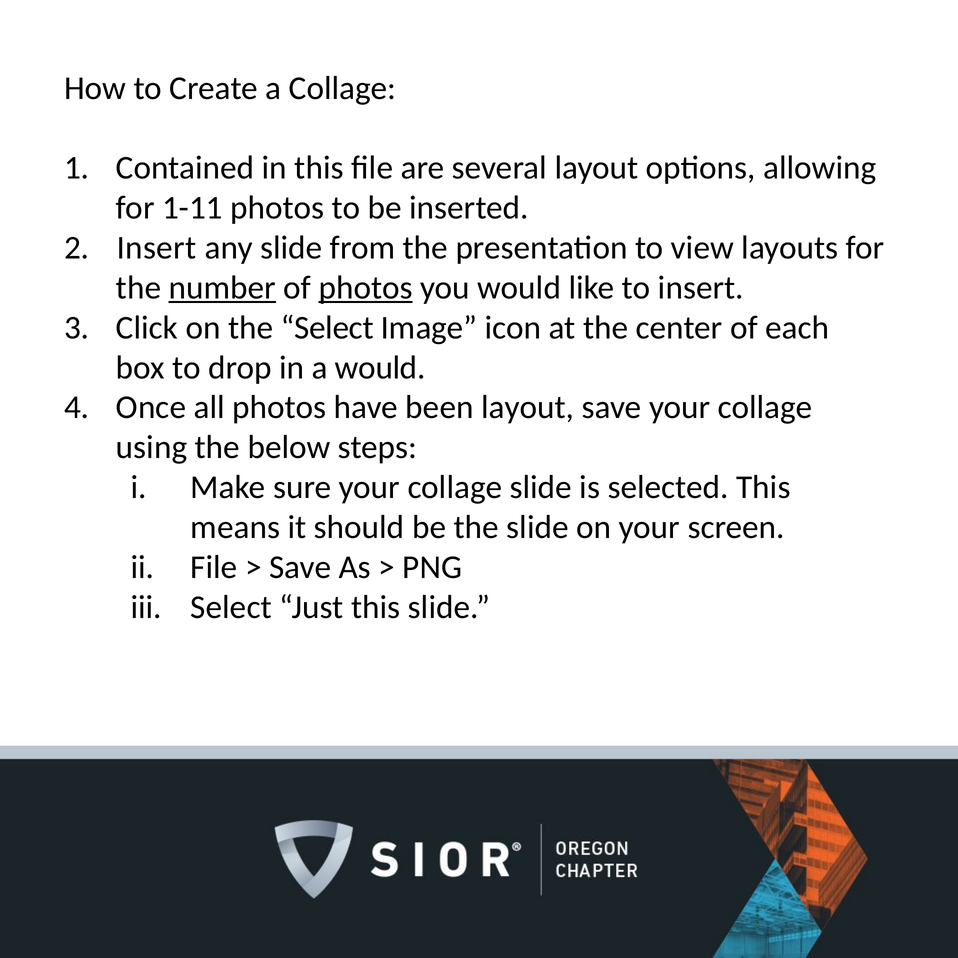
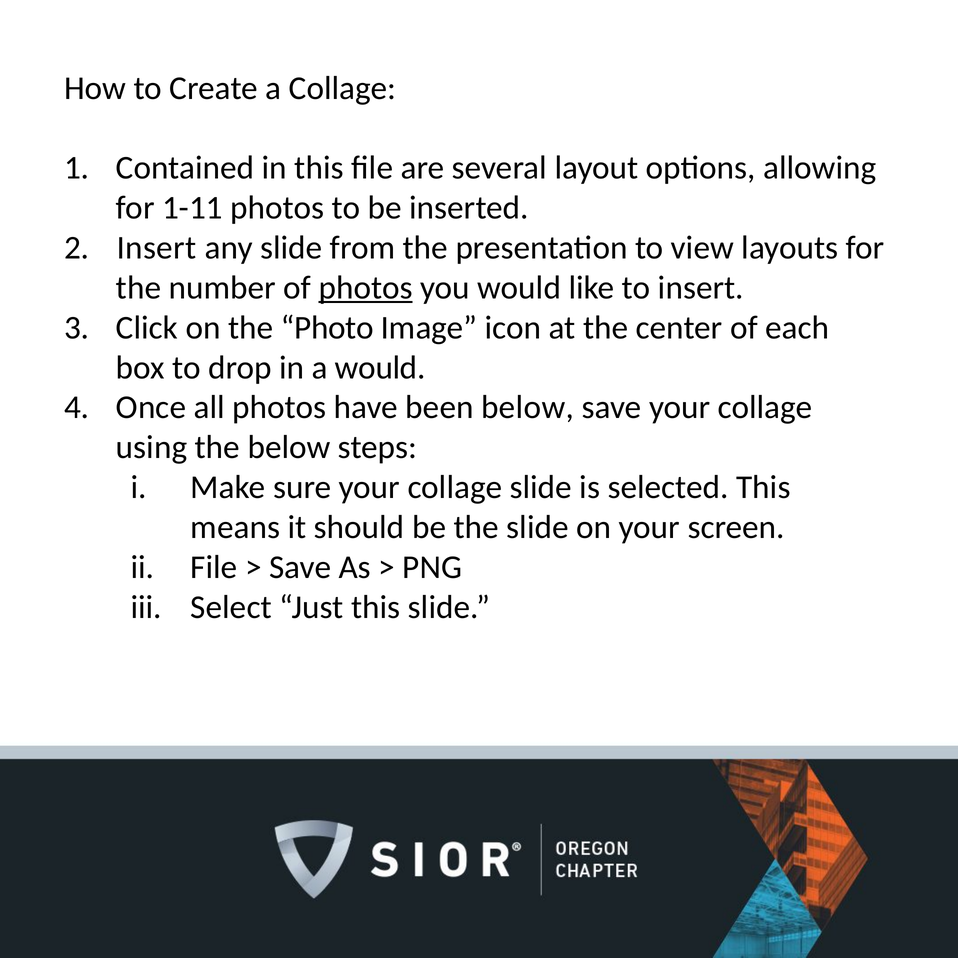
number underline: present -> none
the Select: Select -> Photo
been layout: layout -> below
